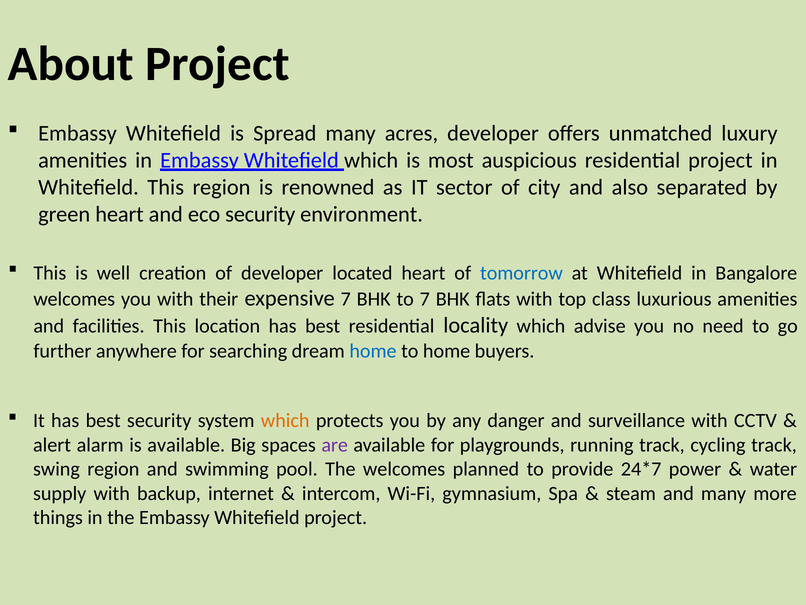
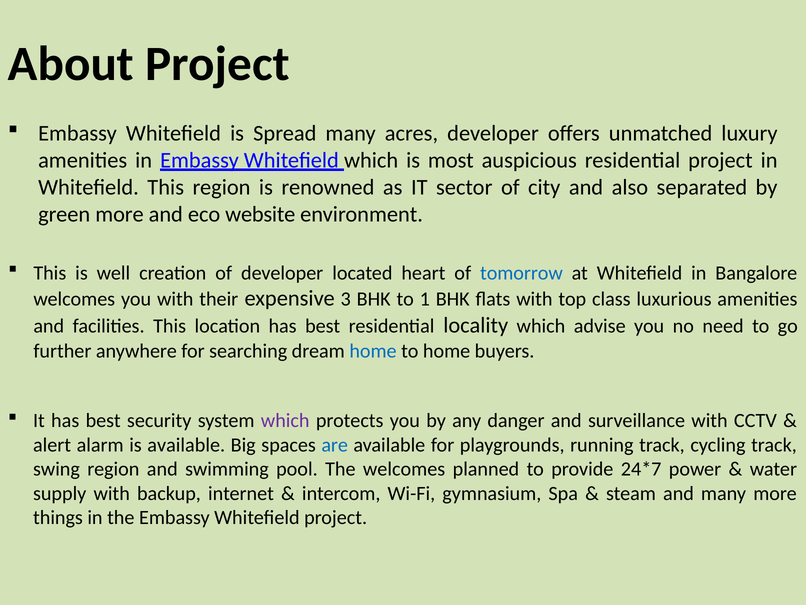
green heart: heart -> more
eco security: security -> website
expensive 7: 7 -> 3
to 7: 7 -> 1
which at (285, 420) colour: orange -> purple
are colour: purple -> blue
